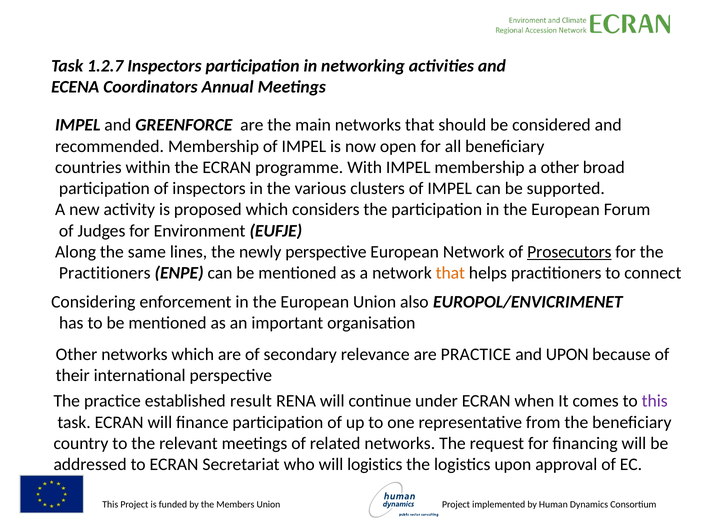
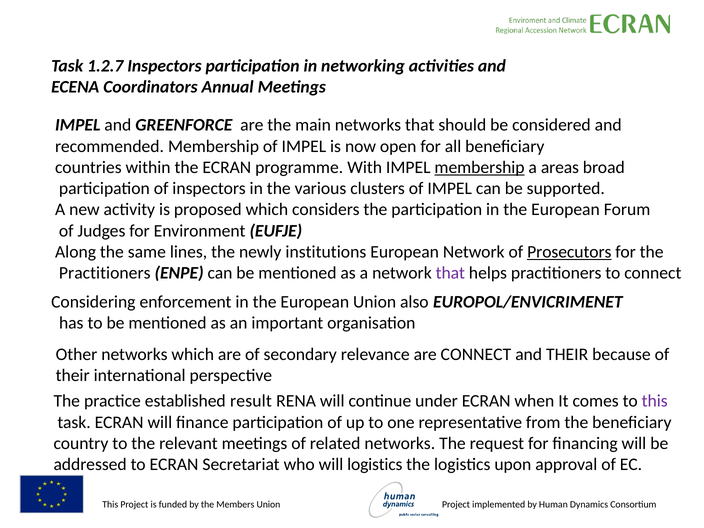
membership at (480, 167) underline: none -> present
a other: other -> areas
newly perspective: perspective -> institutions
that at (450, 273) colour: orange -> purple
are PRACTICE: PRACTICE -> CONNECT
and UPON: UPON -> THEIR
